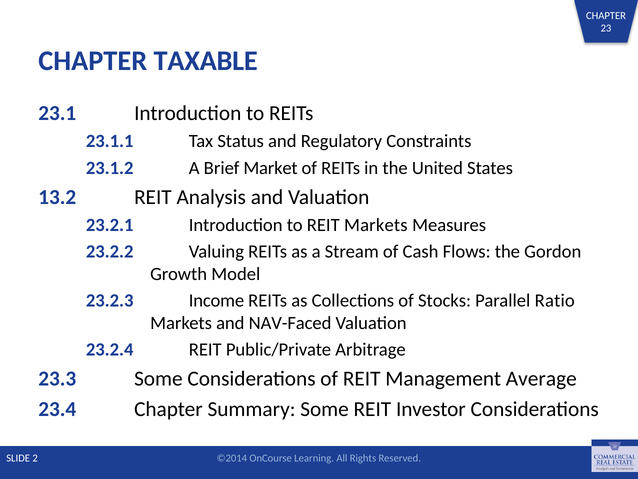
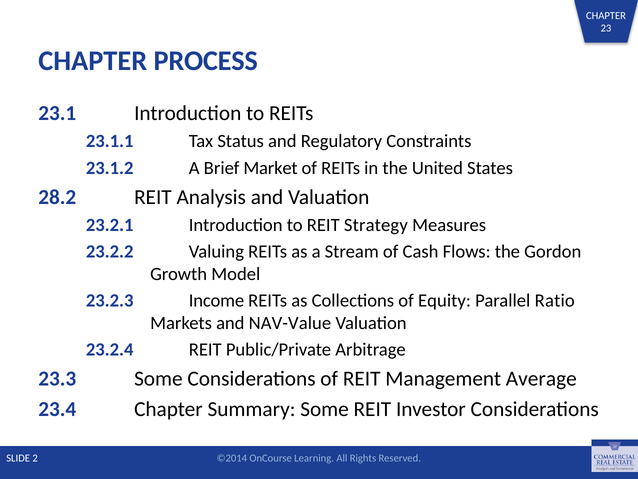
TAXABLE: TAXABLE -> PROCESS
13.2: 13.2 -> 28.2
REIT Markets: Markets -> Strategy
Stocks: Stocks -> Equity
NAV-Faced: NAV-Faced -> NAV-Value
